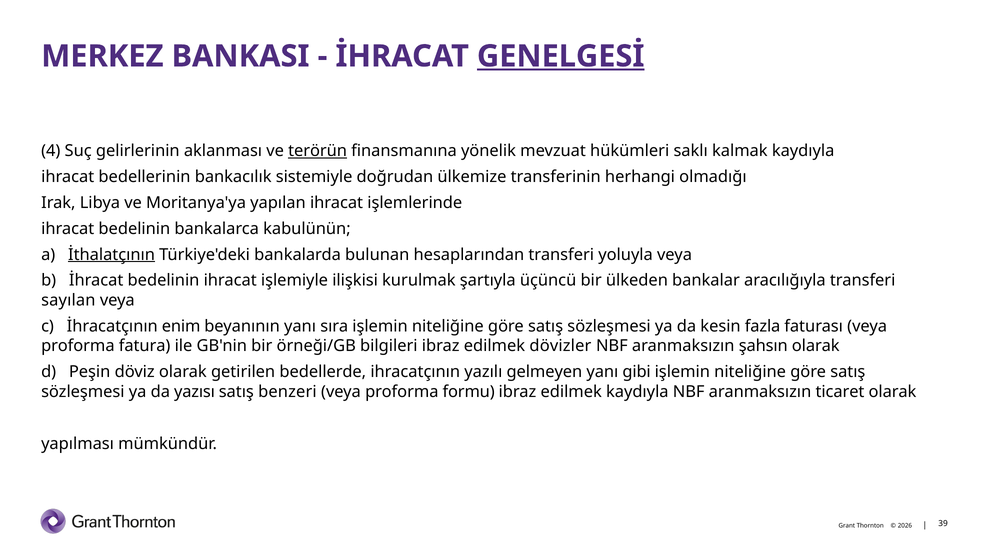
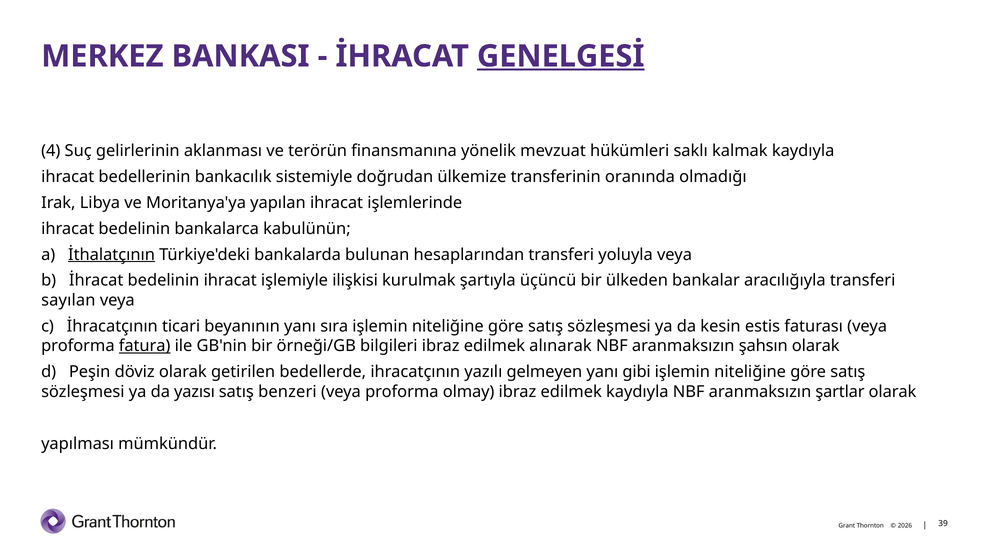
terörün underline: present -> none
herhangi: herhangi -> oranında
enim: enim -> ticari
fazla: fazla -> estis
fatura underline: none -> present
dövizler: dövizler -> alınarak
formu: formu -> olmay
ticaret: ticaret -> şartlar
